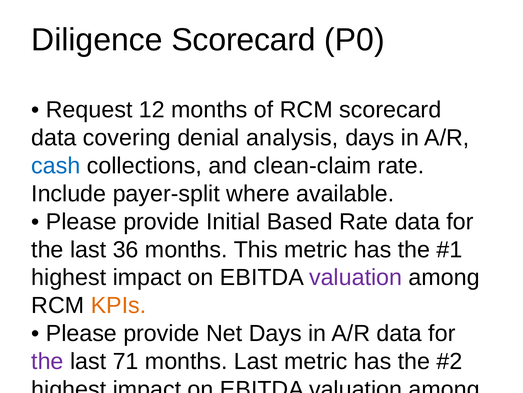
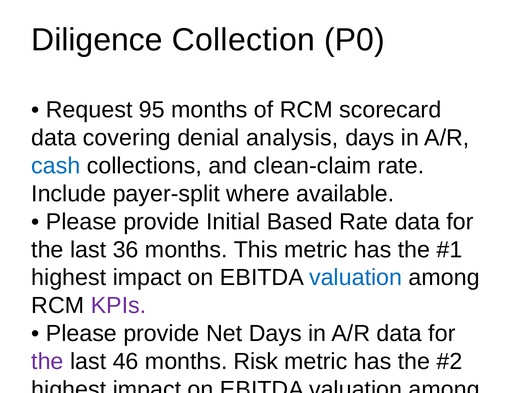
Diligence Scorecard: Scorecard -> Collection
12: 12 -> 95
valuation at (356, 277) colour: purple -> blue
KPIs at (118, 305) colour: orange -> purple
71: 71 -> 46
months Last: Last -> Risk
